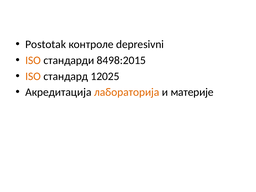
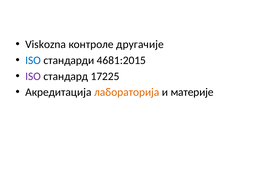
Postotak: Postotak -> Viskozna
depresivni: depresivni -> другачије
ISO at (33, 60) colour: orange -> blue
8498:2015: 8498:2015 -> 4681:2015
ISO at (33, 76) colour: orange -> purple
12025: 12025 -> 17225
